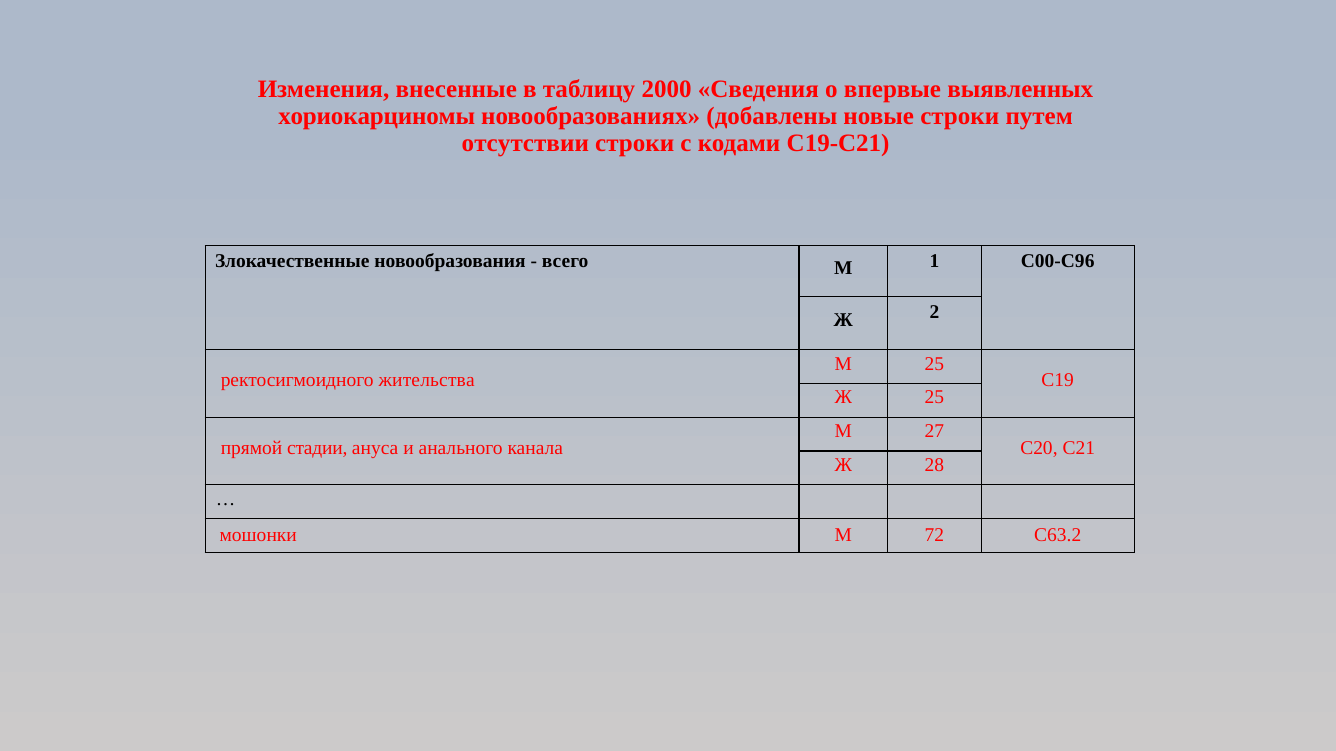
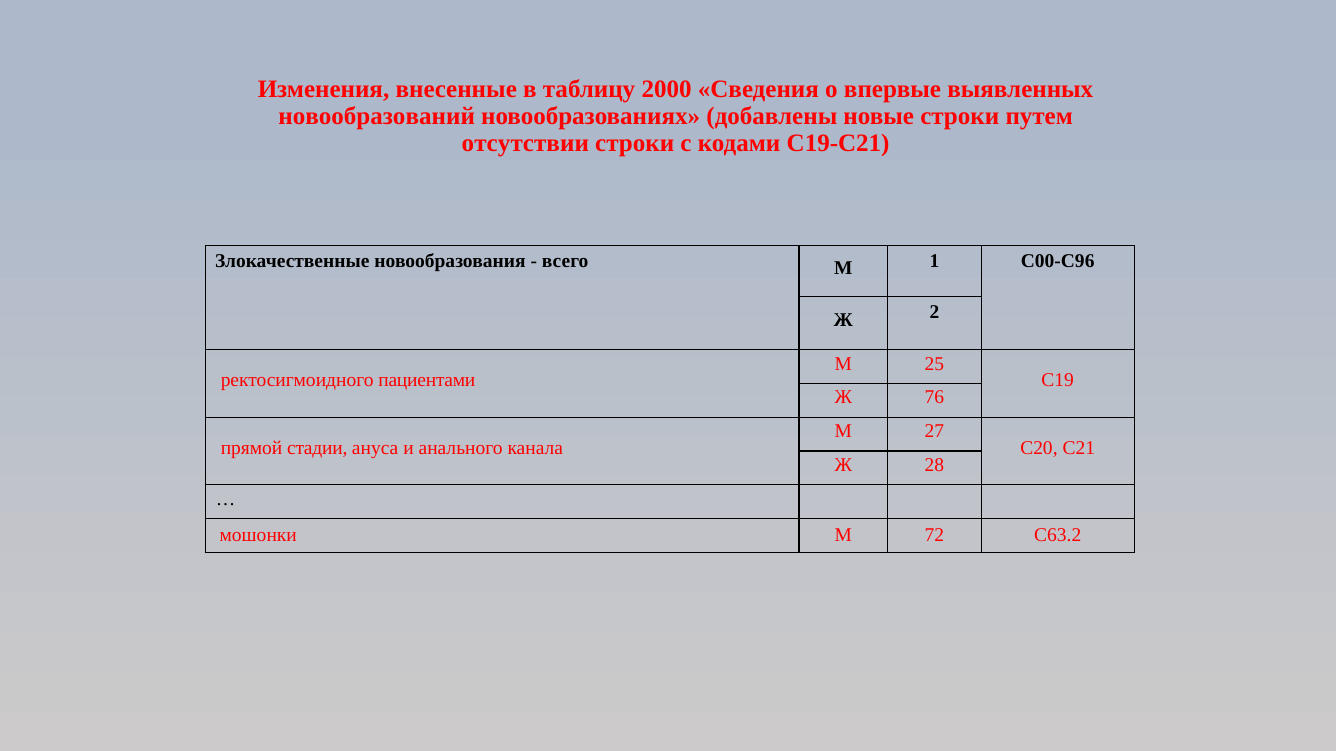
хориокарциномы: хориокарциномы -> новообразований
жительства: жительства -> пациентами
Ж 25: 25 -> 76
